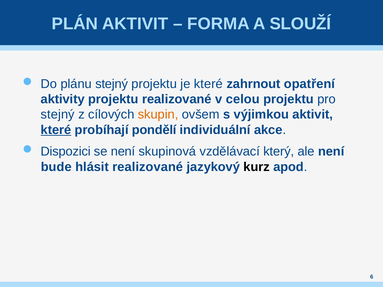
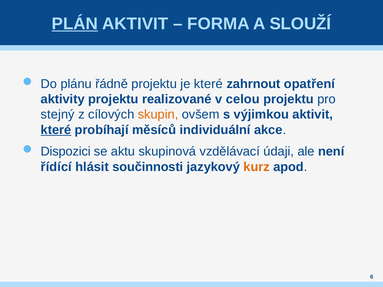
PLÁN underline: none -> present
plánu stejný: stejný -> řádně
pondělí: pondělí -> měsíců
se není: není -> aktu
který: který -> údaji
bude: bude -> řídící
hlásit realizované: realizované -> součinnosti
kurz colour: black -> orange
